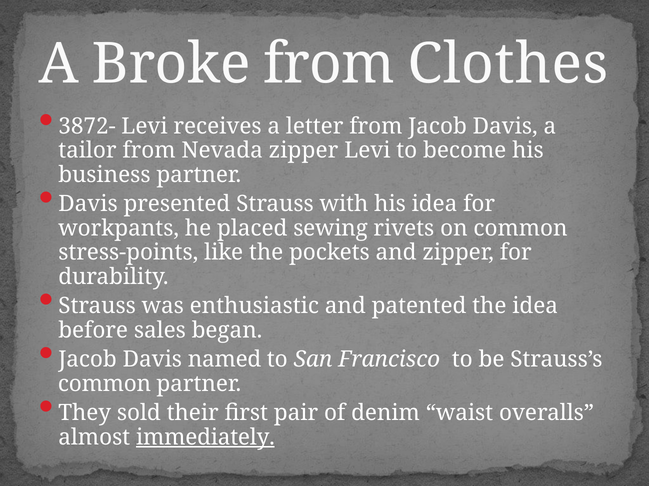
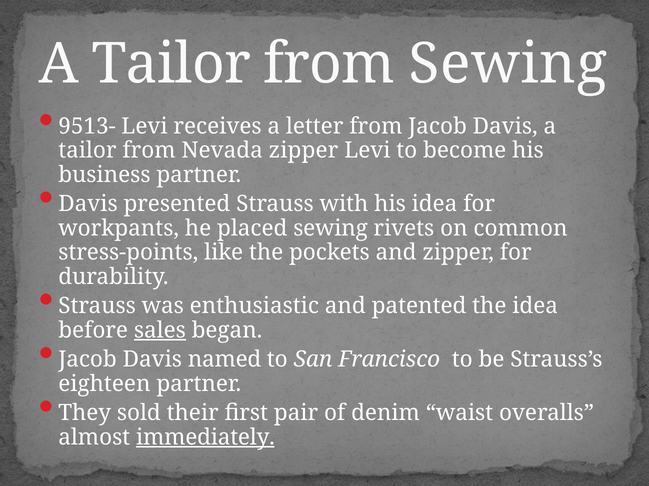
Broke at (171, 64): Broke -> Tailor
from Clothes: Clothes -> Sewing
3872-: 3872- -> 9513-
sales underline: none -> present
common at (105, 384): common -> eighteen
